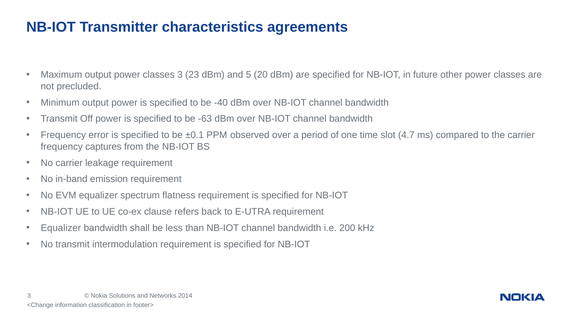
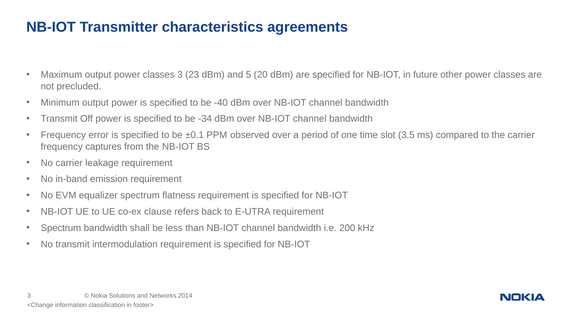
-63: -63 -> -34
4.7: 4.7 -> 3.5
Equalizer at (61, 228): Equalizer -> Spectrum
